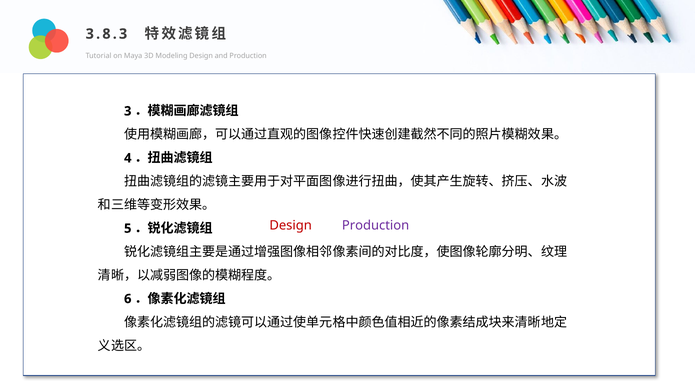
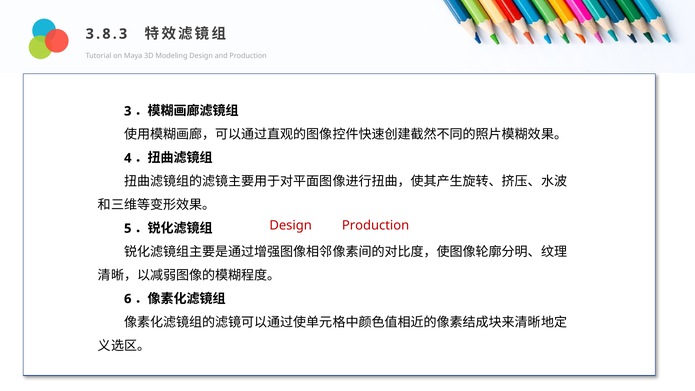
Production at (376, 225) colour: purple -> red
